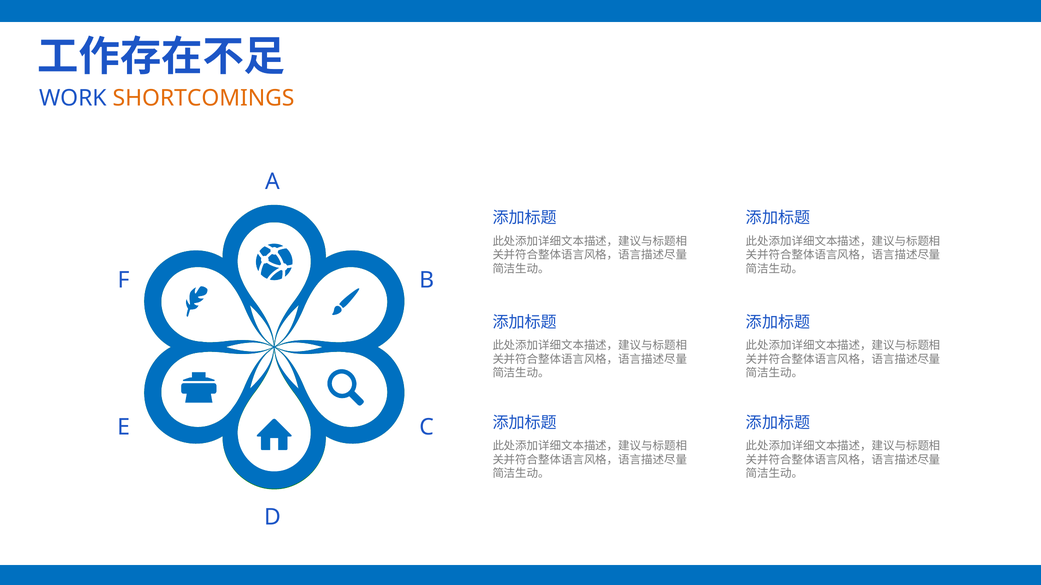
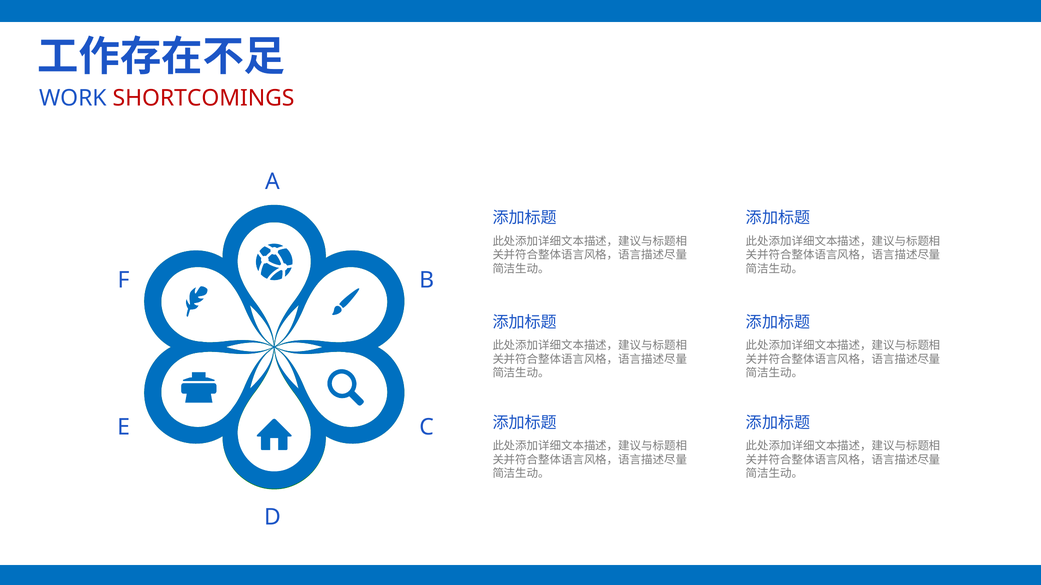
SHORTCOMINGS colour: orange -> red
